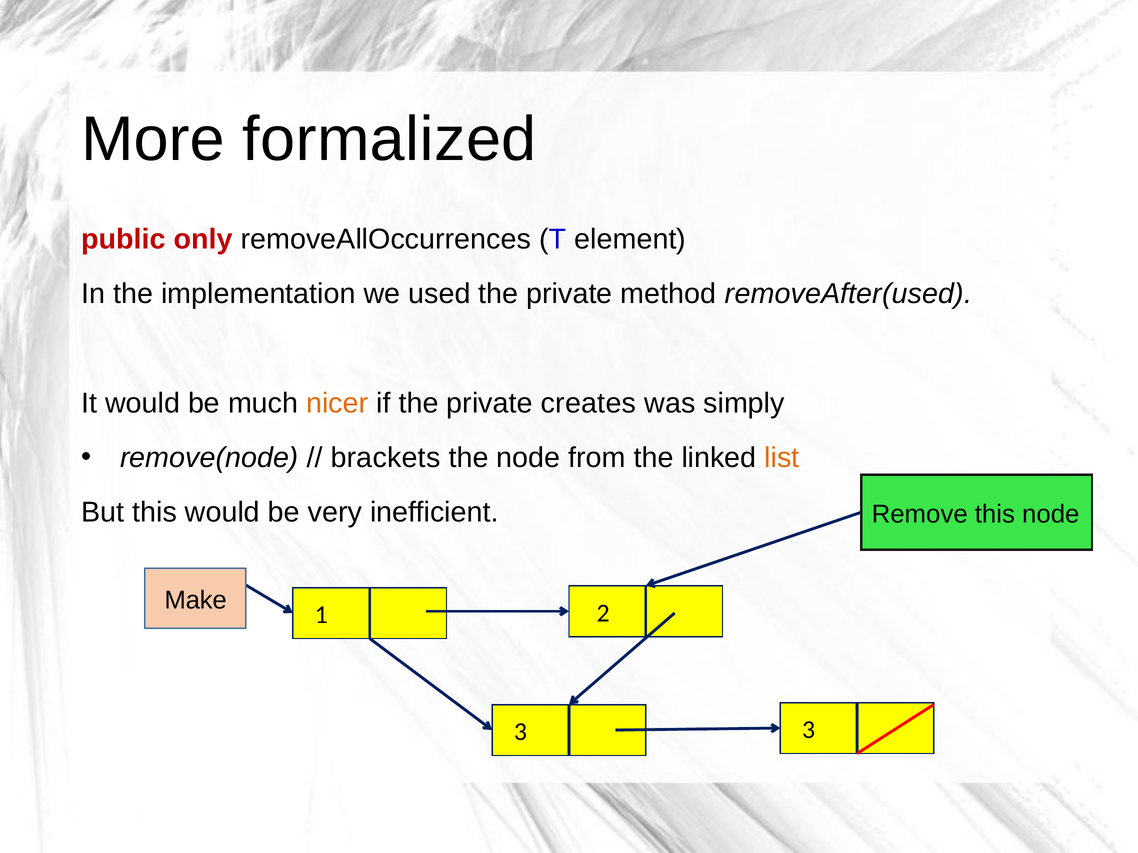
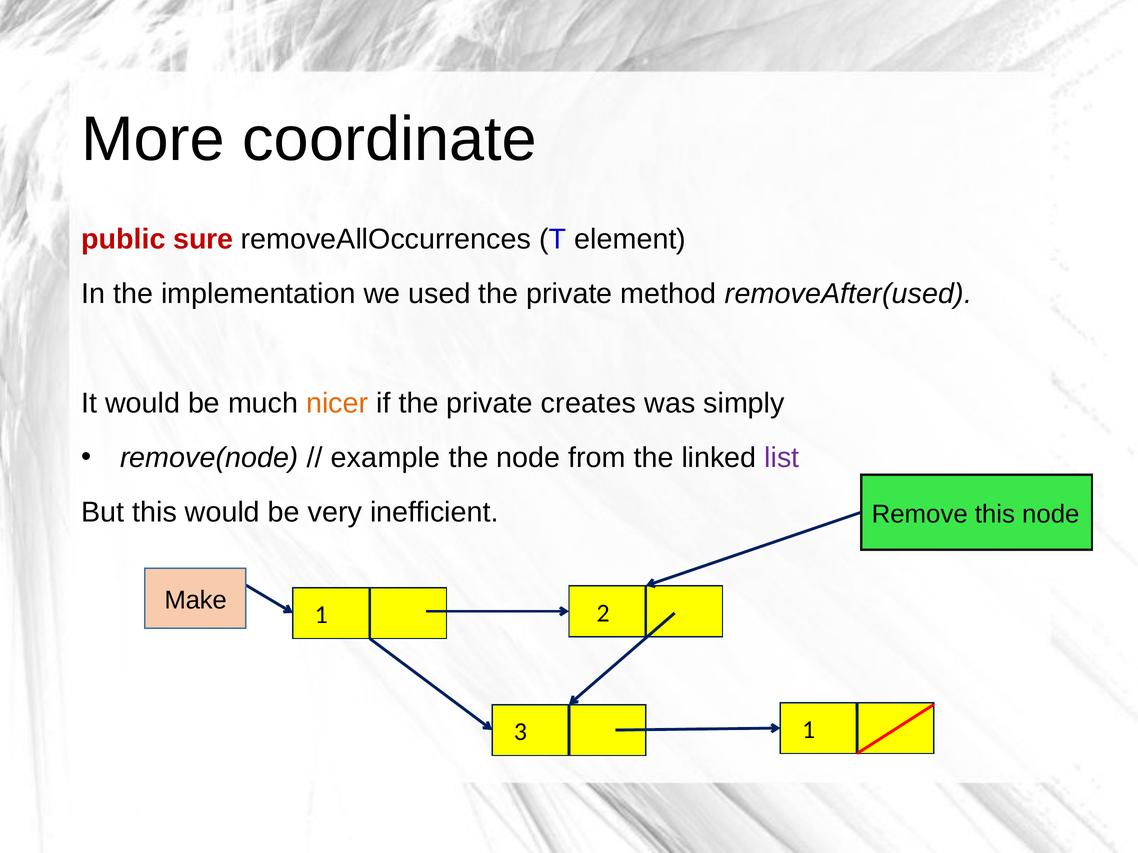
formalized: formalized -> coordinate
only: only -> sure
brackets: brackets -> example
list colour: orange -> purple
3 3: 3 -> 1
